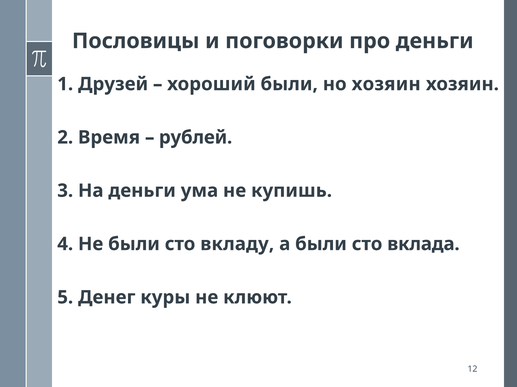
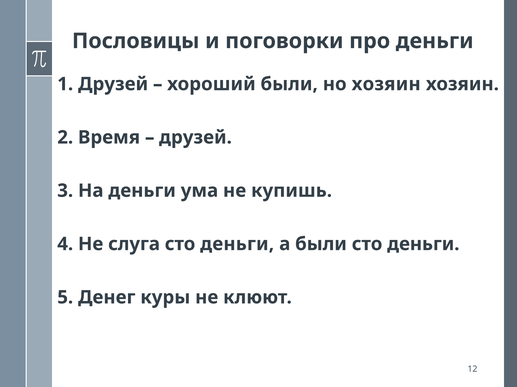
рублей at (196, 138): рублей -> друзей
Не были: были -> слуга
вкладу at (237, 244): вкладу -> деньги
вклада at (423, 244): вклада -> деньги
